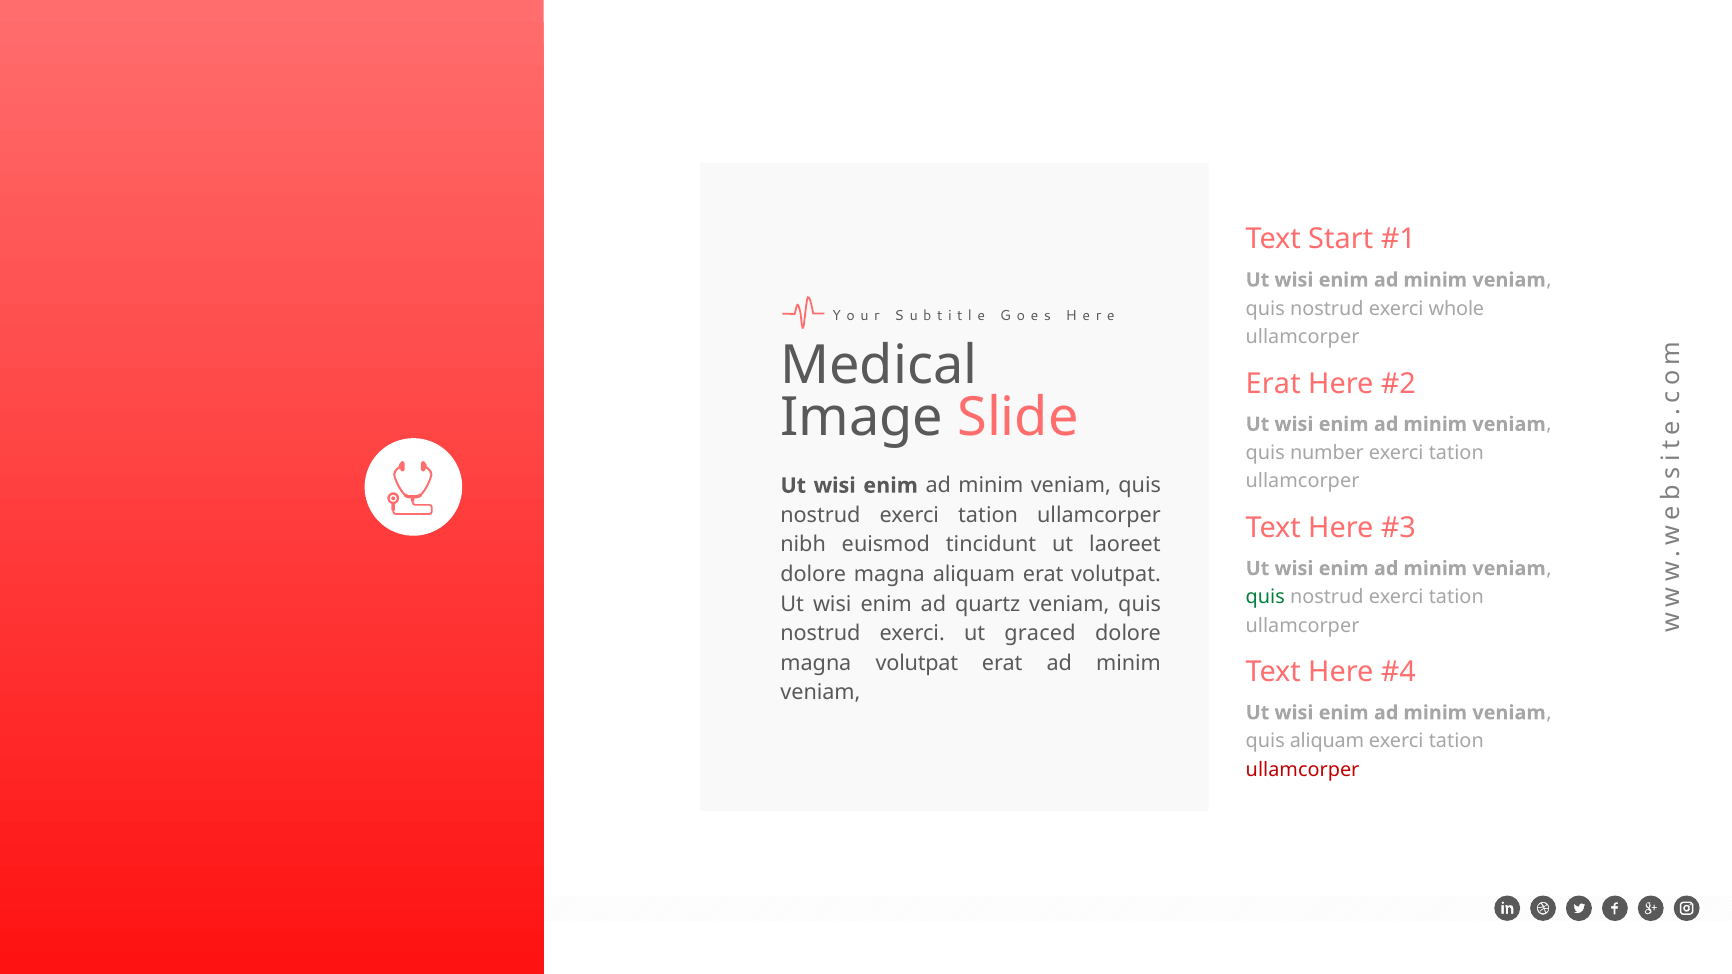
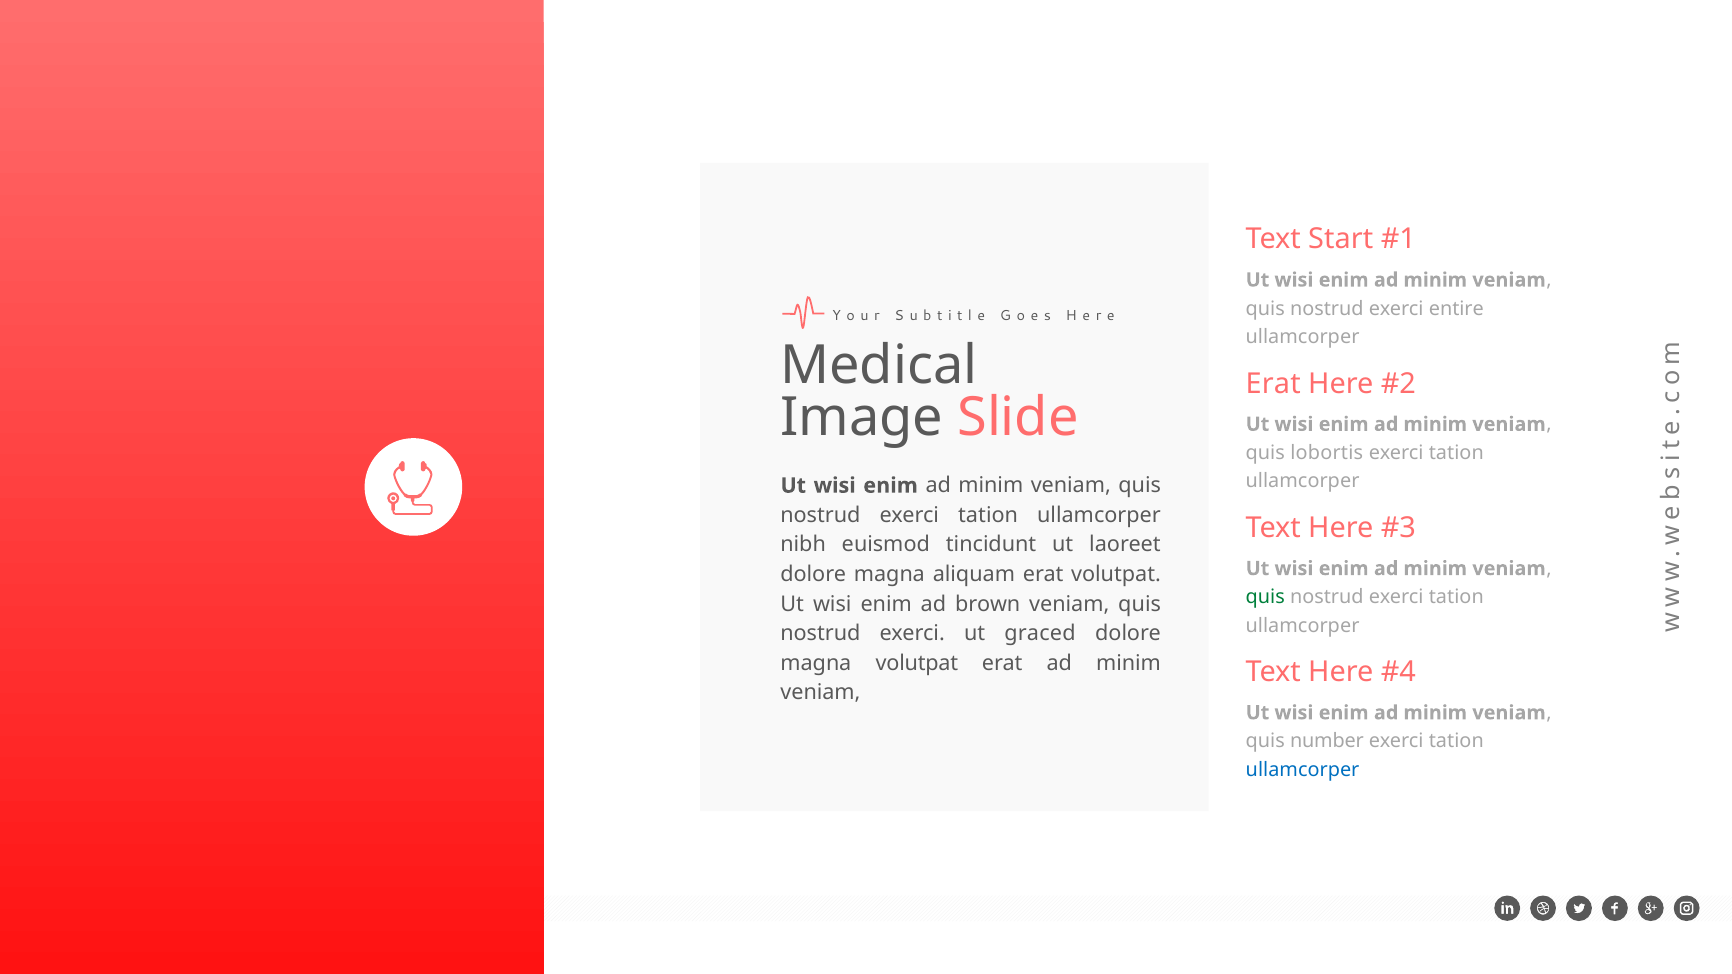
whole: whole -> entire
number: number -> lobortis
quartz: quartz -> brown
quis aliquam: aliquam -> number
ullamcorper at (1303, 770) colour: red -> blue
